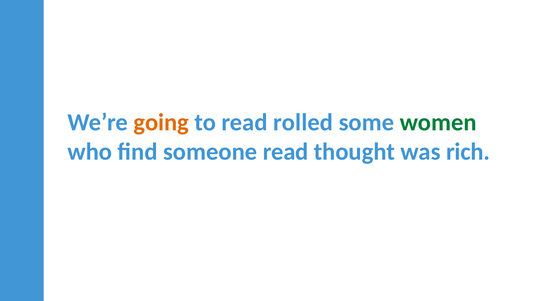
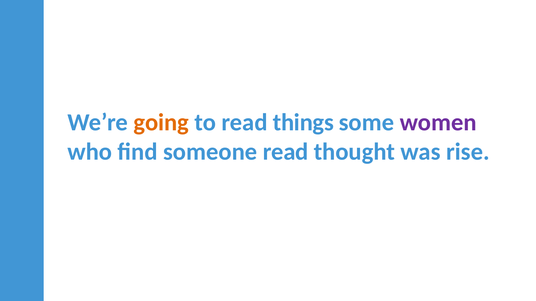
rolled: rolled -> things
women colour: green -> purple
rich: rich -> rise
